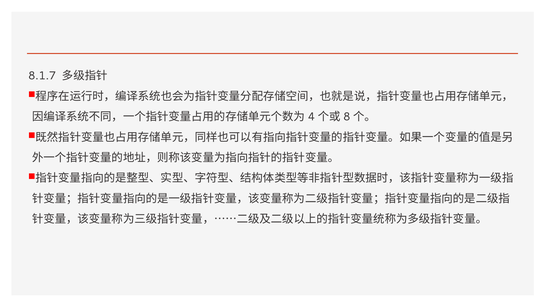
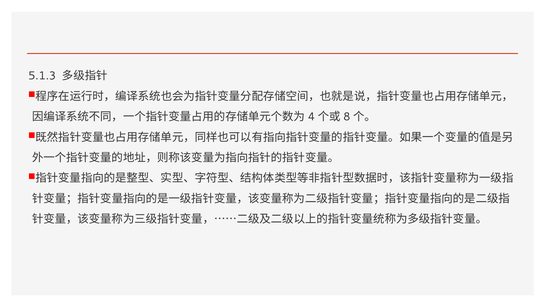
8.1.7: 8.1.7 -> 5.1.3
